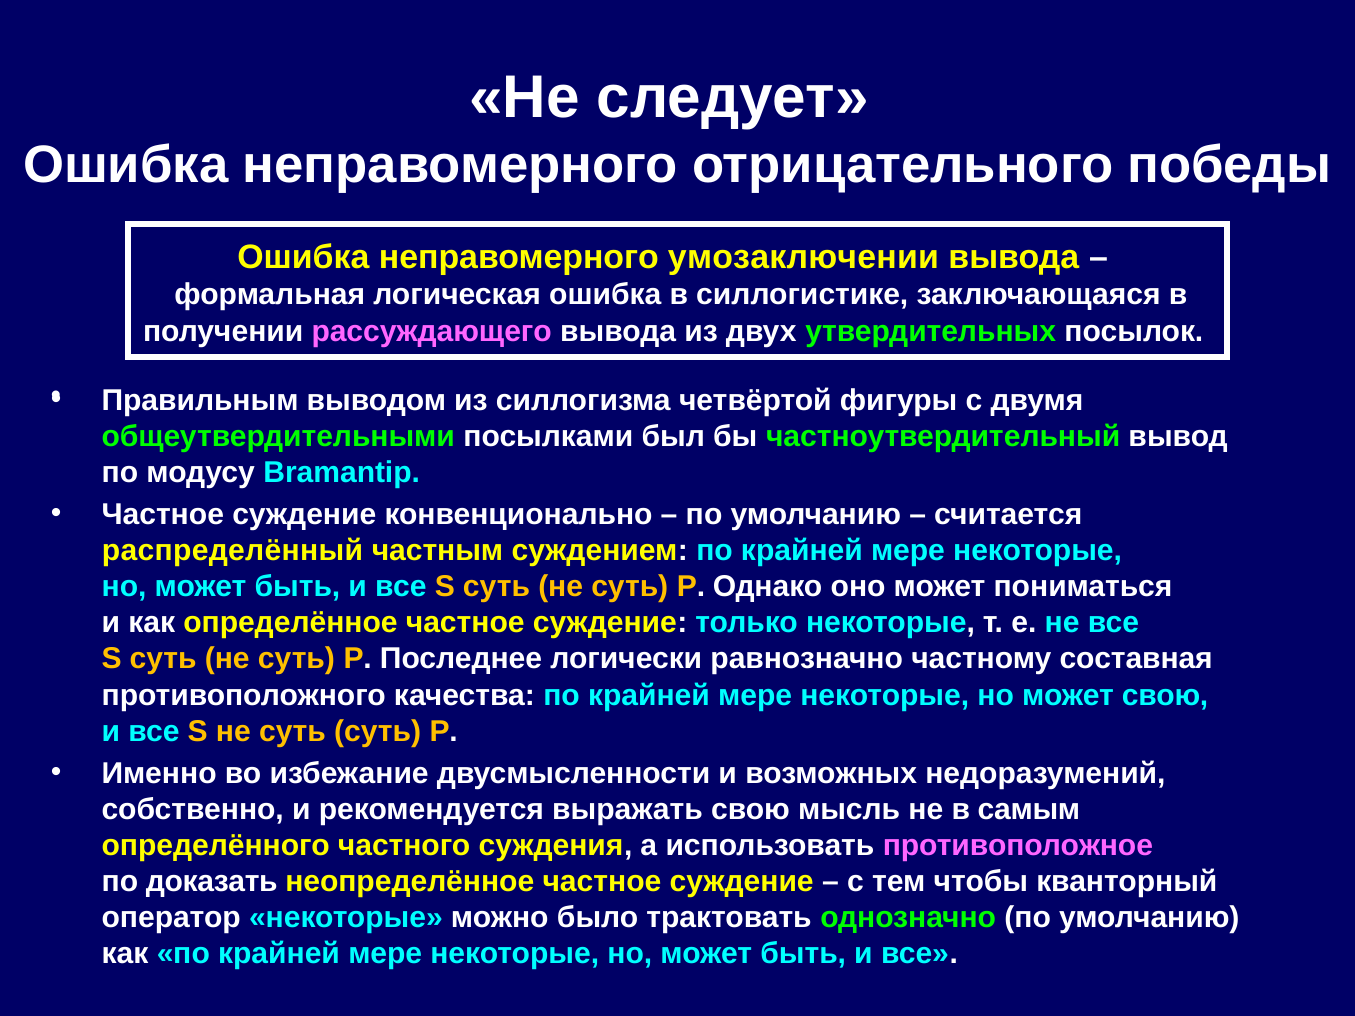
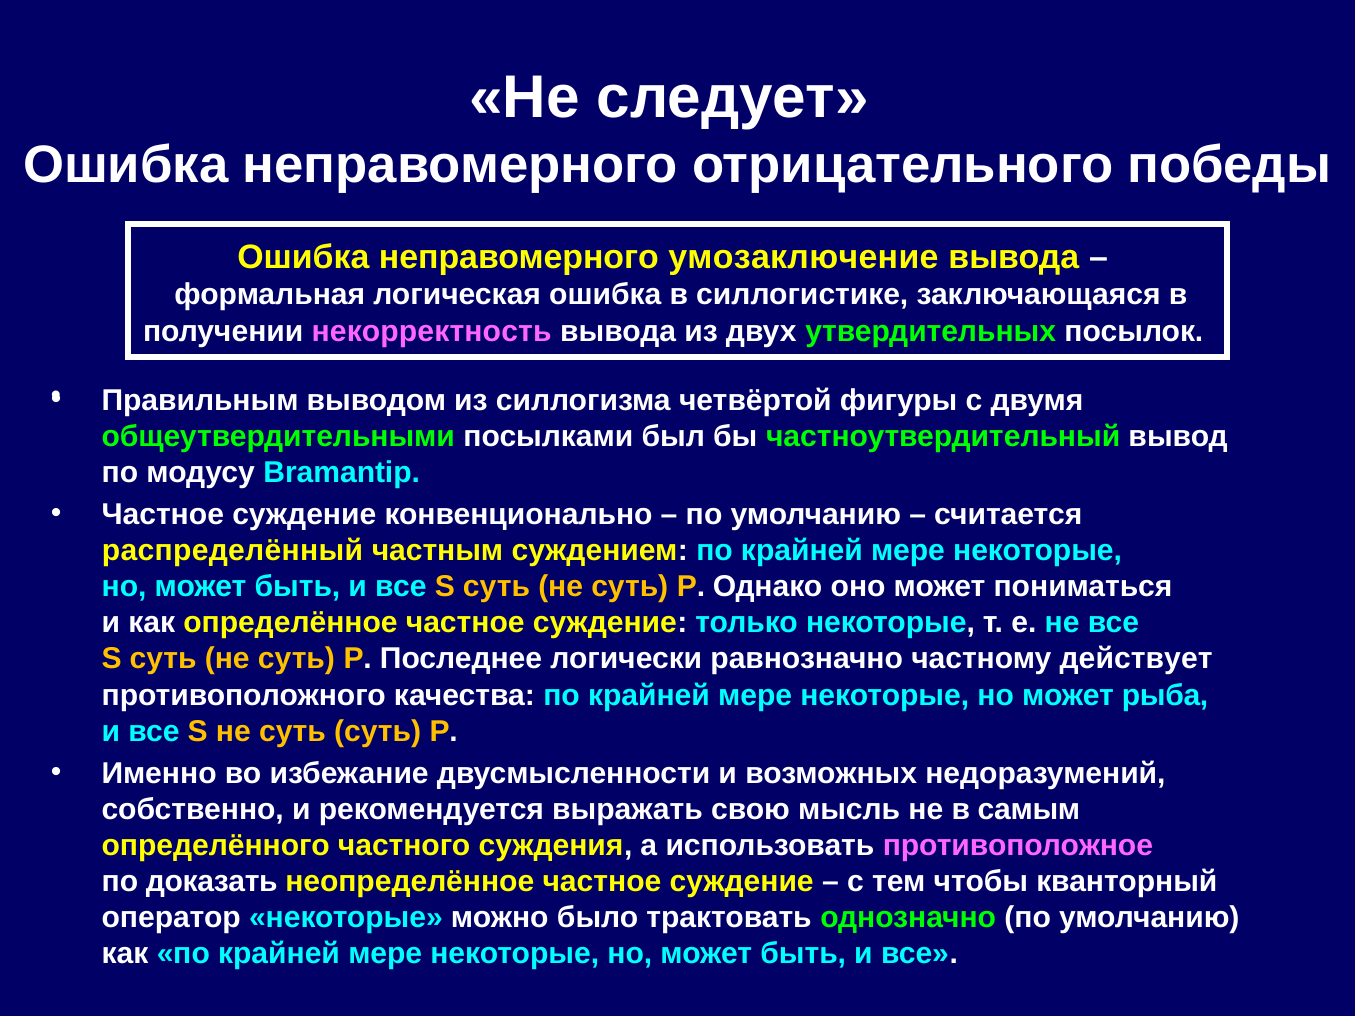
умозаключении: умозаключении -> умозаключение
рассуждающего: рассуждающего -> некорректность
составная: составная -> действует
может свою: свою -> рыба
